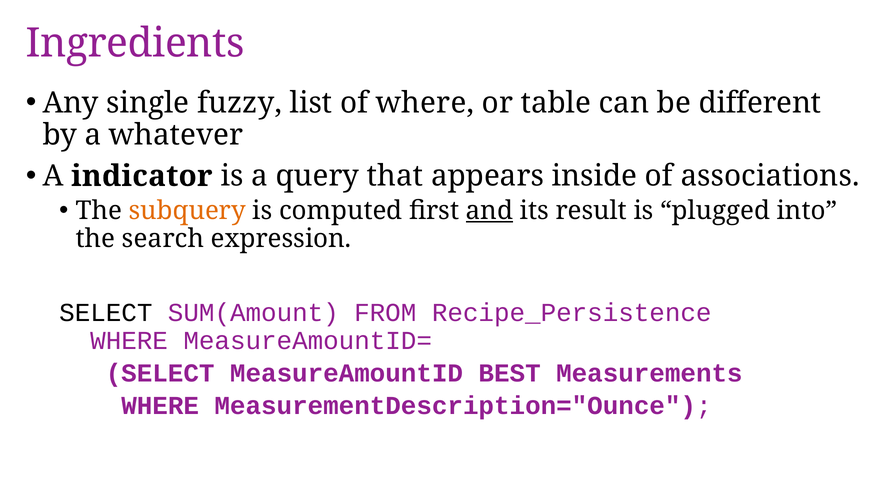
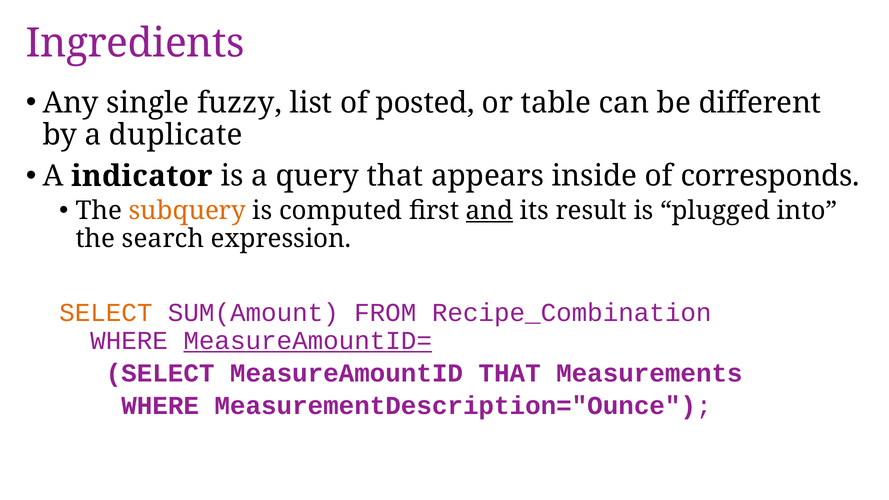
of where: where -> posted
whatever: whatever -> duplicate
associations: associations -> corresponds
SELECT at (106, 313) colour: black -> orange
Recipe_Persistence: Recipe_Persistence -> Recipe_Combination
MeasureAmountID= underline: none -> present
MeasureAmountID BEST: BEST -> THAT
